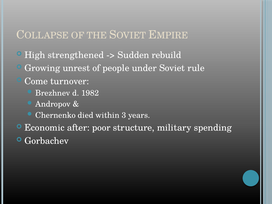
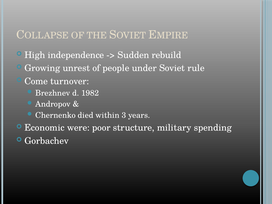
strengthened: strengthened -> independence
after: after -> were
